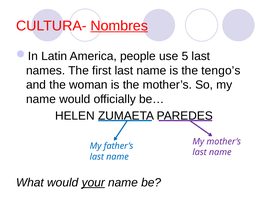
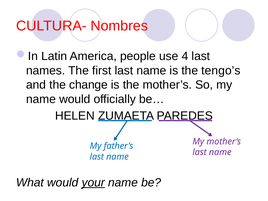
Nombres underline: present -> none
5: 5 -> 4
woman: woman -> change
